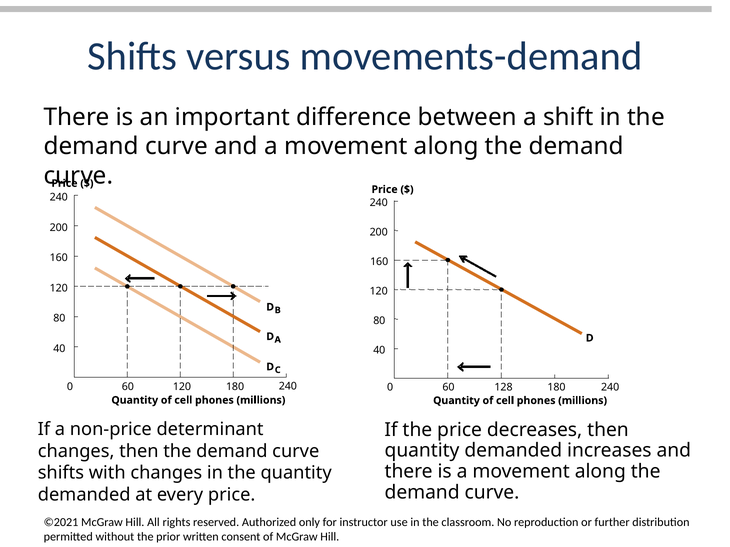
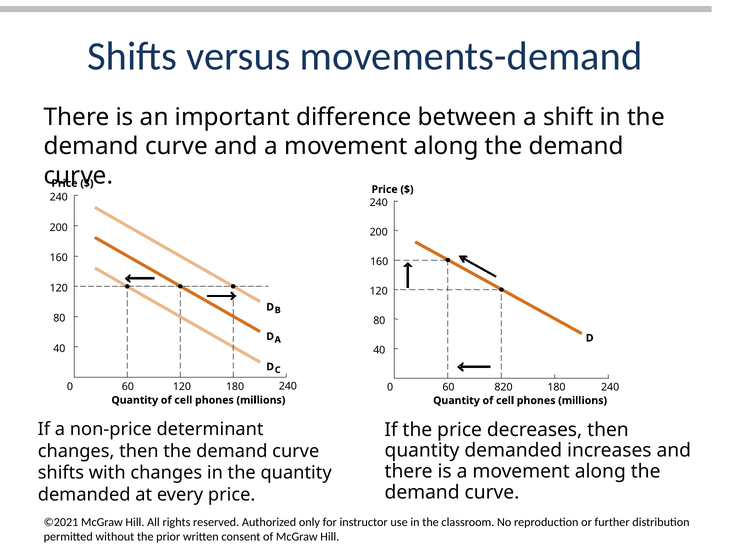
128: 128 -> 820
